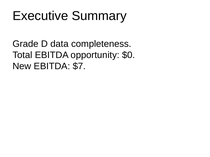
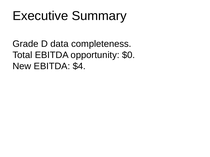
$7: $7 -> $4
